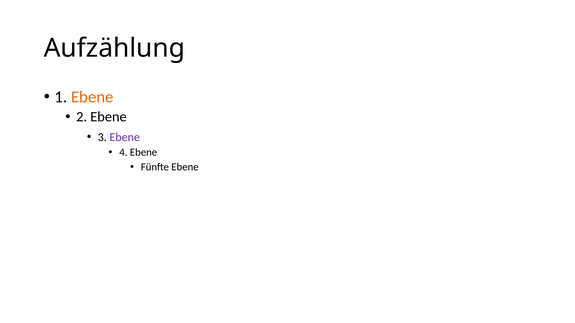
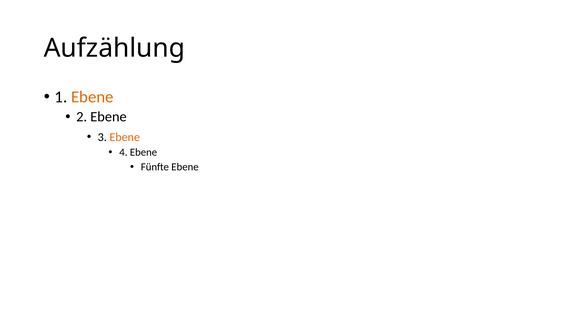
Ebene at (125, 137) colour: purple -> orange
